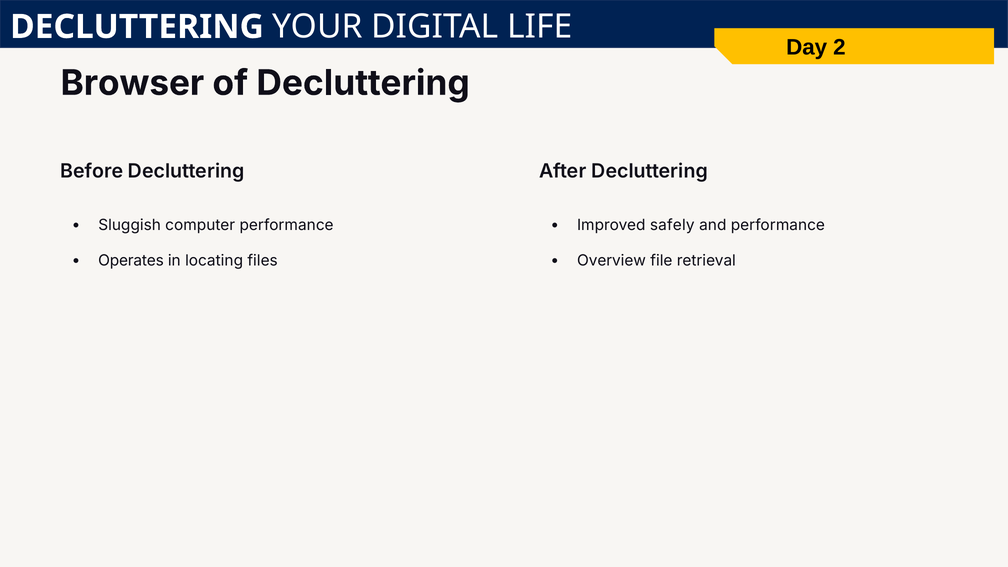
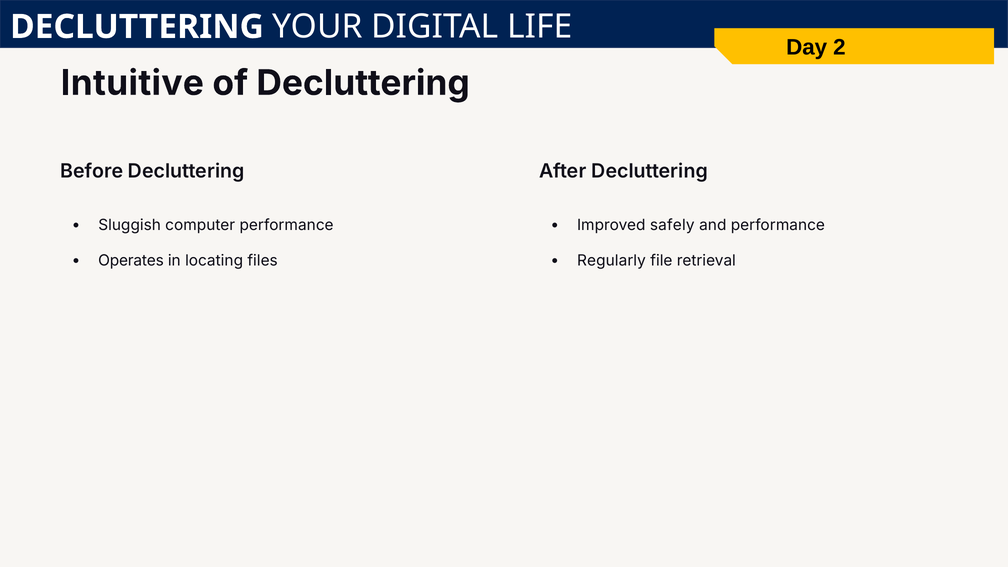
Browser: Browser -> Intuitive
Overview: Overview -> Regularly
